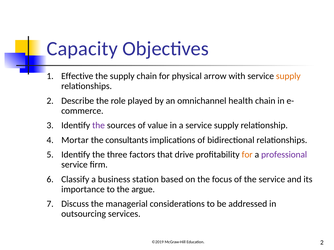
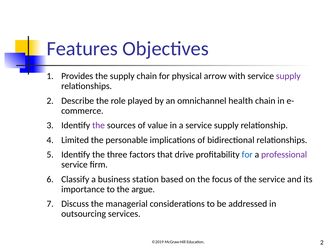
Capacity: Capacity -> Features
Effective: Effective -> Provides
supply at (288, 76) colour: orange -> purple
Mortar: Mortar -> Limited
consultants: consultants -> personable
for at (247, 155) colour: orange -> blue
